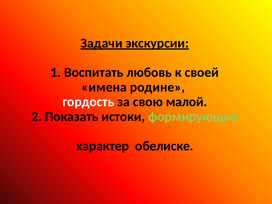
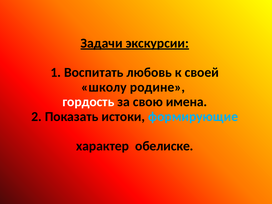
имена: имена -> школу
малой: малой -> имена
формирующие colour: light green -> light blue
